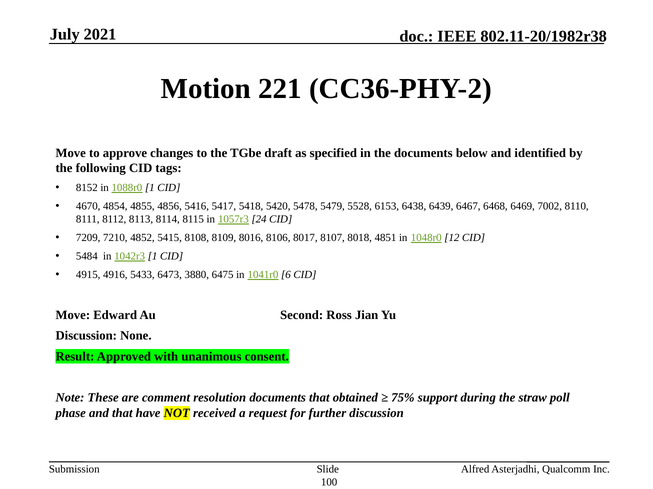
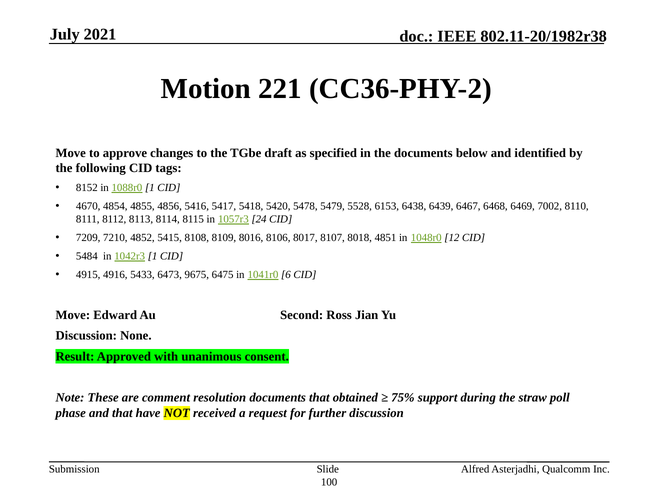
3880: 3880 -> 9675
